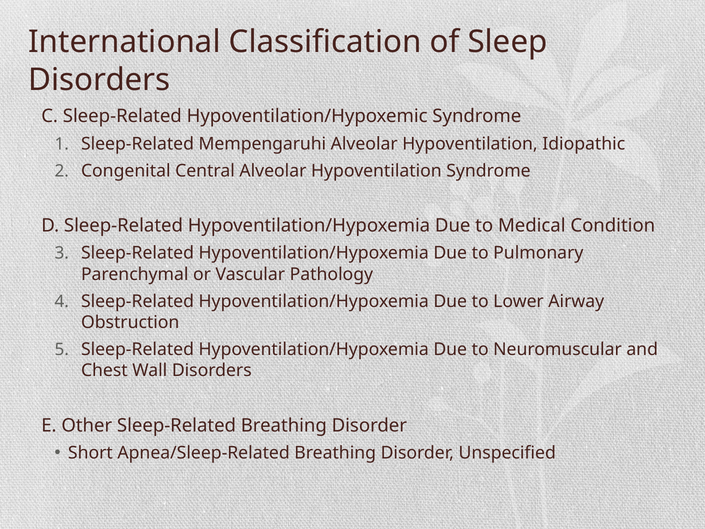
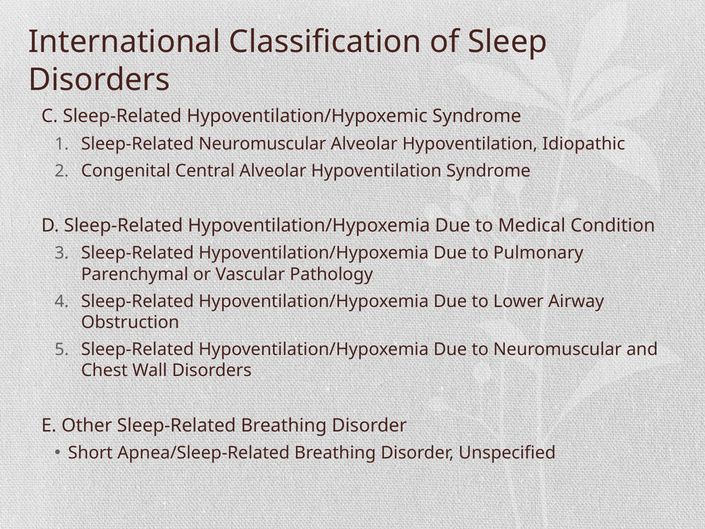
Sleep-Related Mempengaruhi: Mempengaruhi -> Neuromuscular
